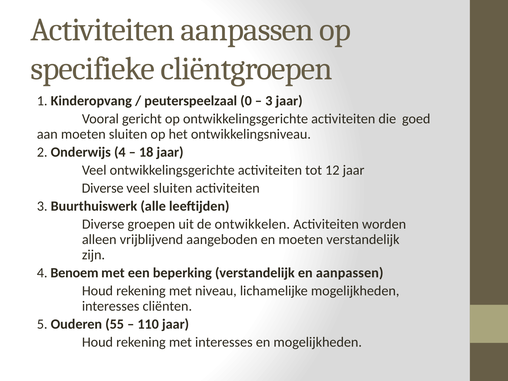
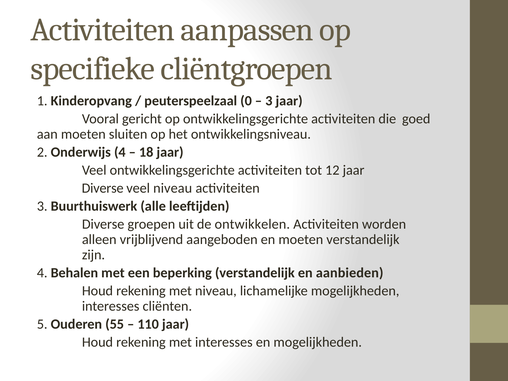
veel sluiten: sluiten -> niveau
Benoem: Benoem -> Behalen
en aanpassen: aanpassen -> aanbieden
